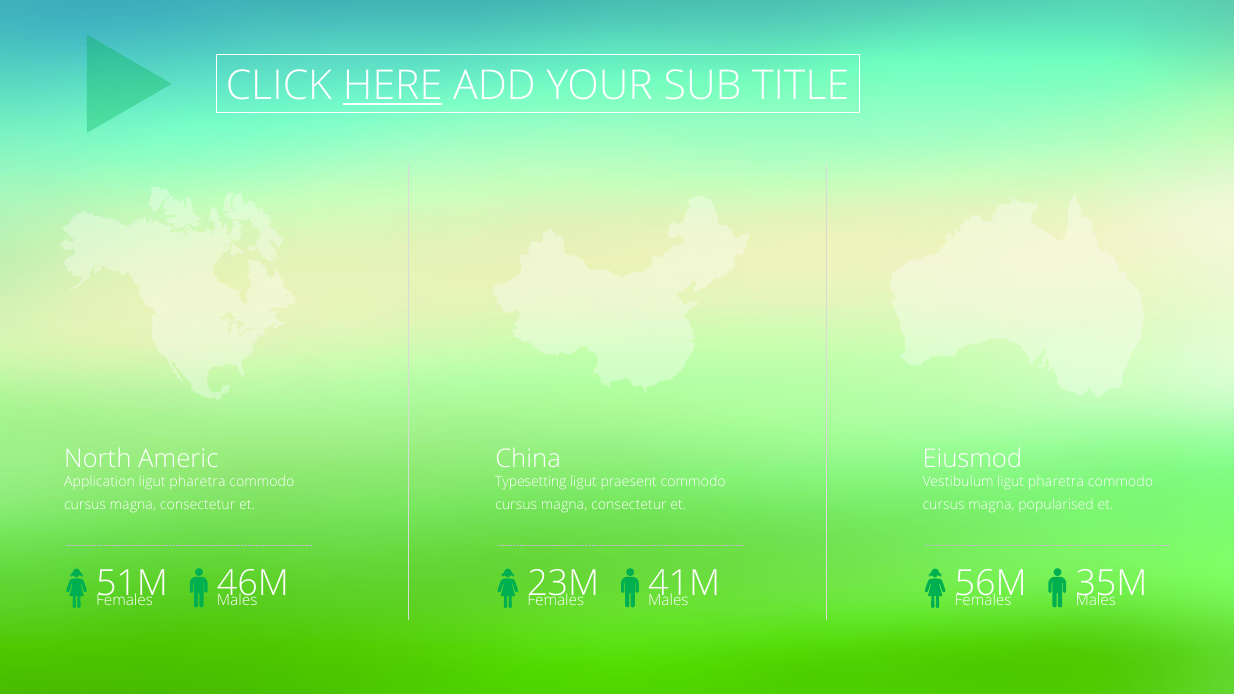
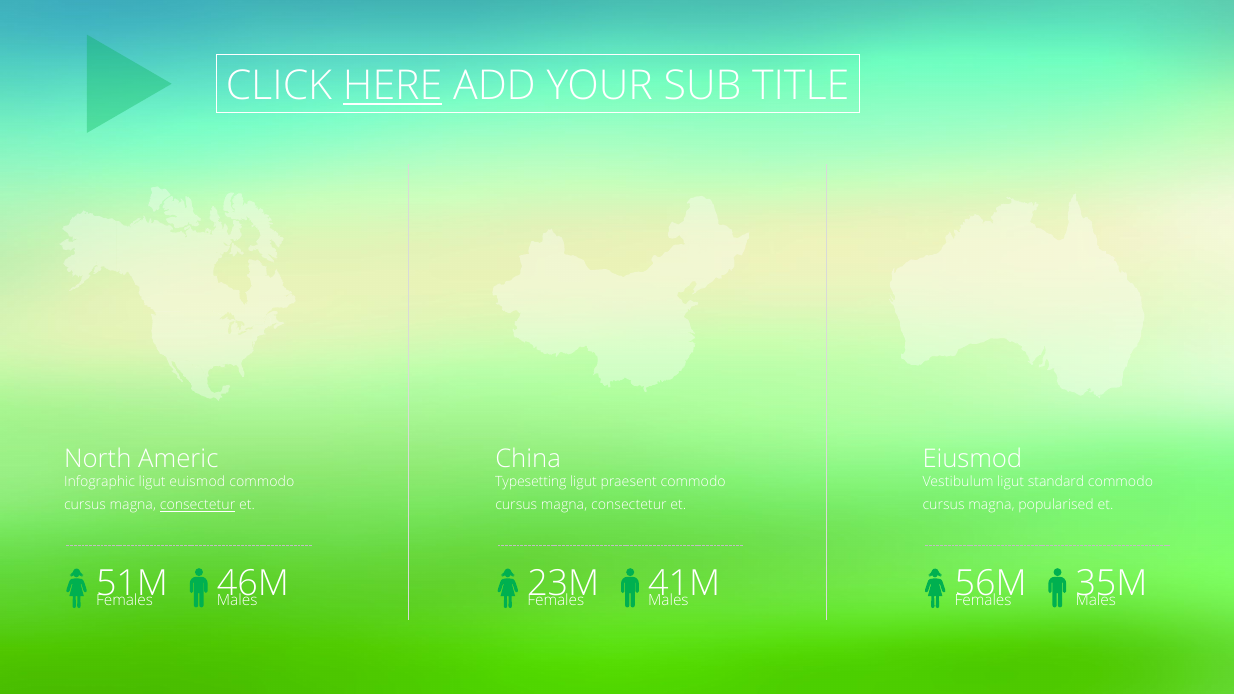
Application: Application -> Infographic
pharetra at (197, 482): pharetra -> euismod
Vestibulum ligut pharetra: pharetra -> standard
consectetur at (198, 505) underline: none -> present
